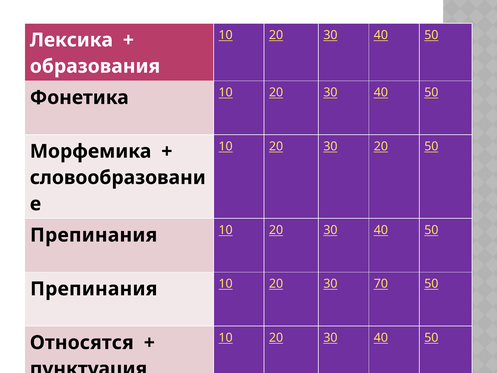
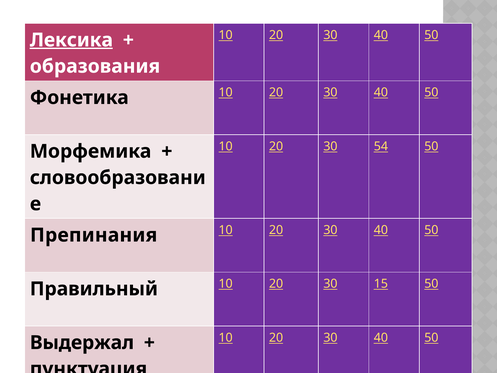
Лексика underline: none -> present
30 20: 20 -> 54
Препинания at (94, 289): Препинания -> Правильный
70: 70 -> 15
Относятся: Относятся -> Выдержал
